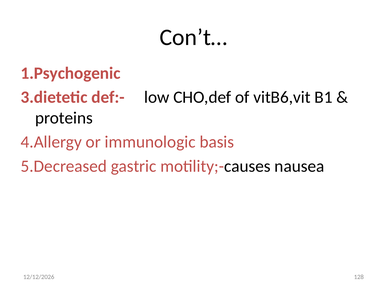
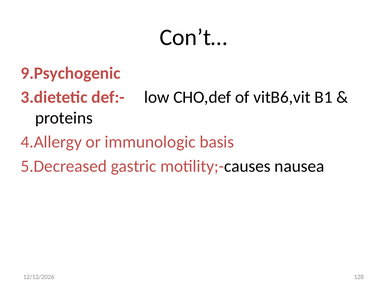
1.Psychogenic: 1.Psychogenic -> 9.Psychogenic
